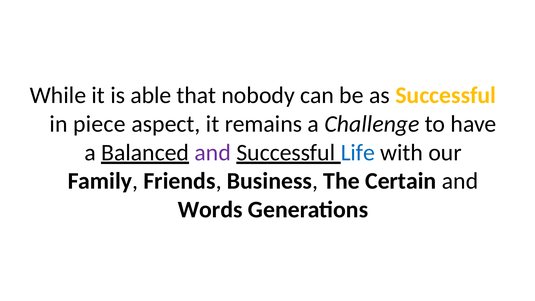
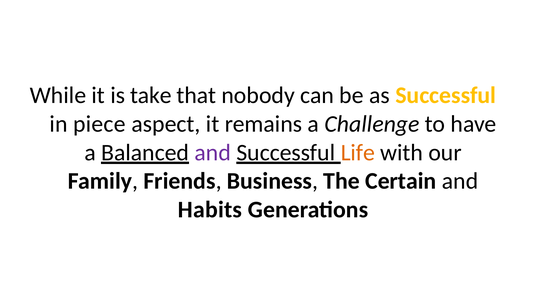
able: able -> take
Life colour: blue -> orange
Words: Words -> Habits
